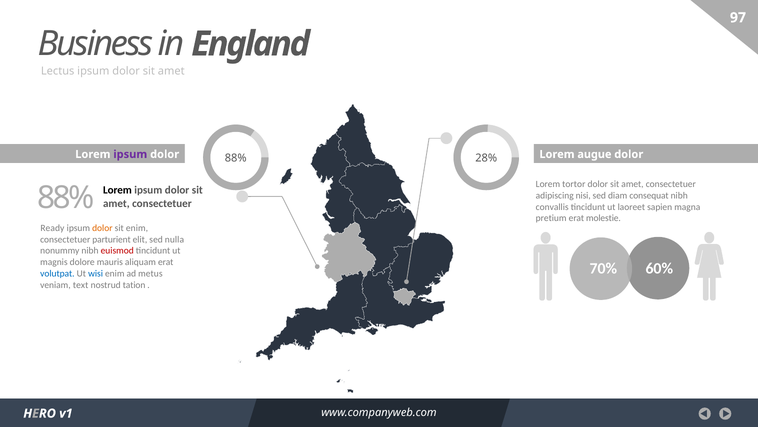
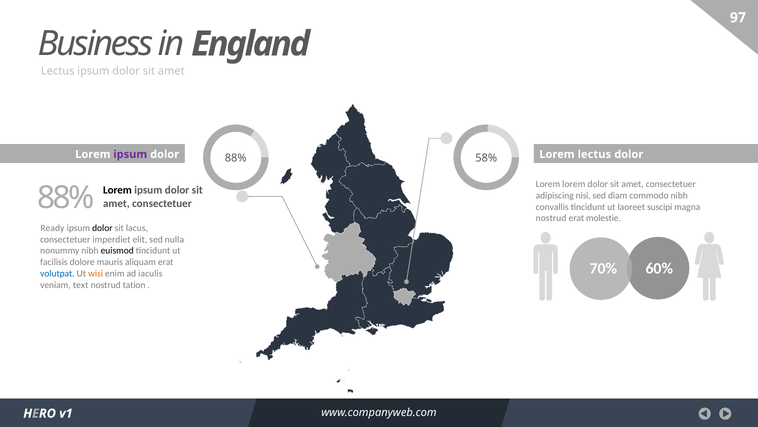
28%: 28% -> 58%
Lorem augue: augue -> lectus
Lorem tortor: tortor -> lorem
consequat: consequat -> commodo
sapien: sapien -> suscipi
pretium at (551, 218): pretium -> nostrud
dolor at (102, 228) colour: orange -> black
sit enim: enim -> lacus
parturient: parturient -> imperdiet
euismod colour: red -> black
magnis: magnis -> facilisis
wisi colour: blue -> orange
metus: metus -> iaculis
